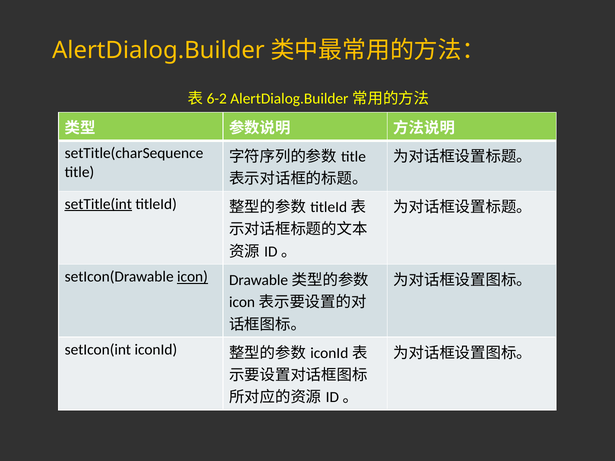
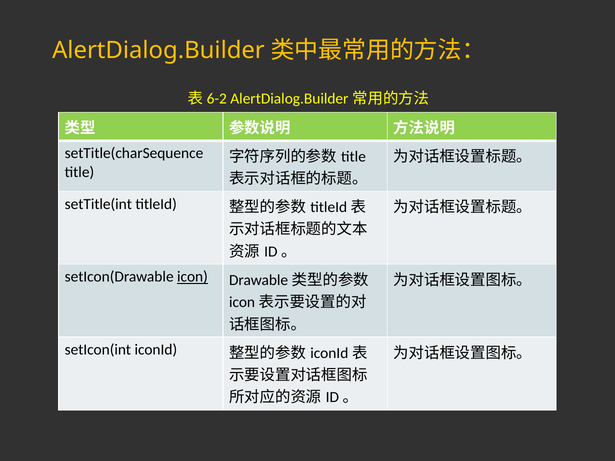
setTitle(int underline: present -> none
